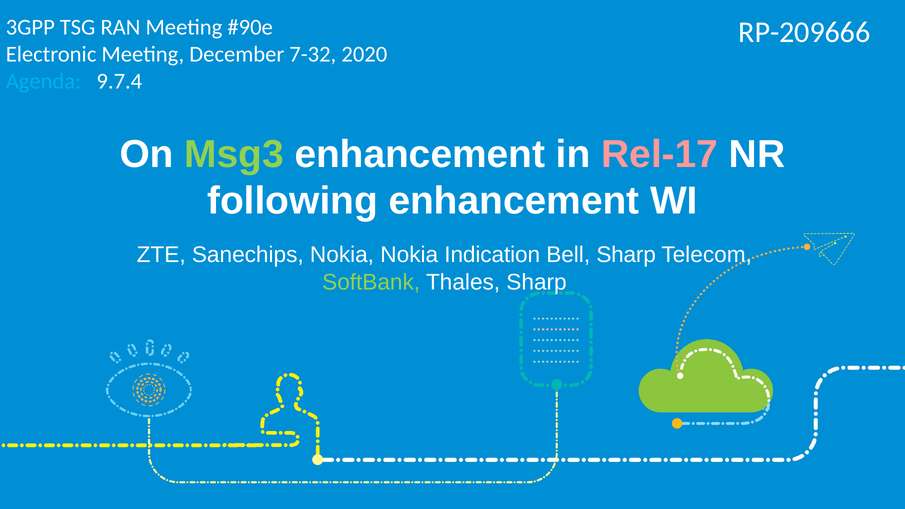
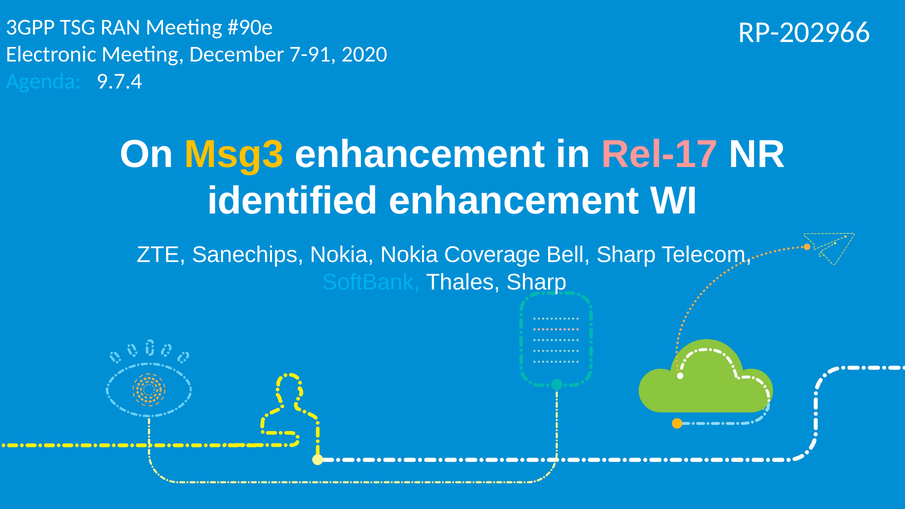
RP-209666: RP-209666 -> RP-202966
7-32: 7-32 -> 7-91
Msg3 colour: light green -> yellow
following: following -> identified
Indication: Indication -> Coverage
SoftBank colour: light green -> light blue
